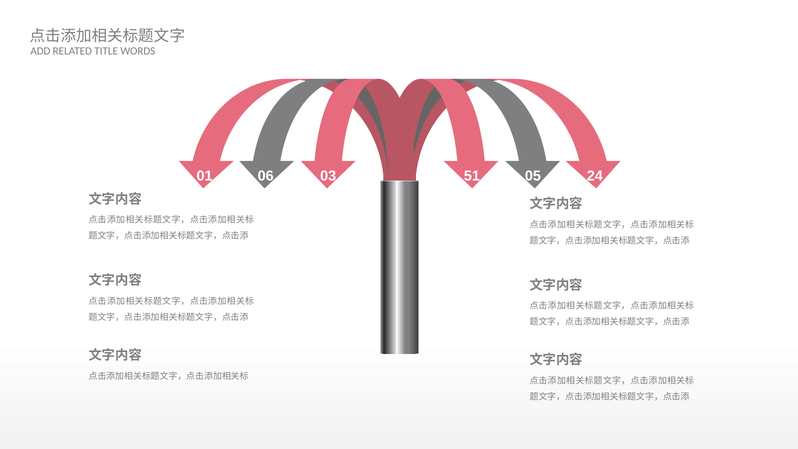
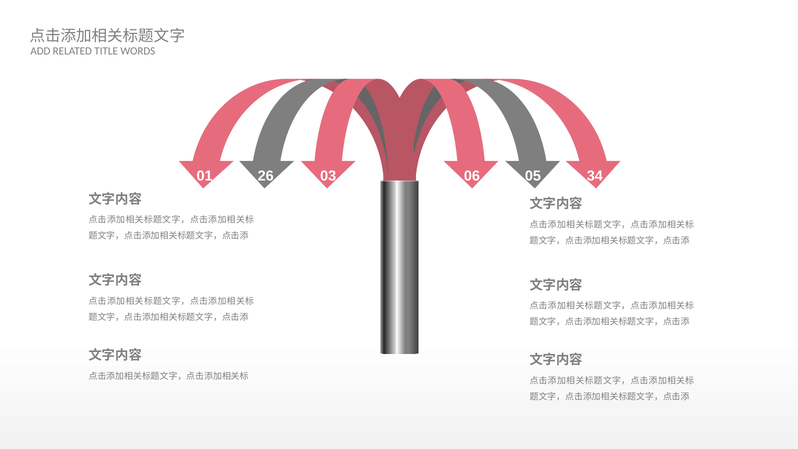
06: 06 -> 26
51: 51 -> 06
24: 24 -> 34
